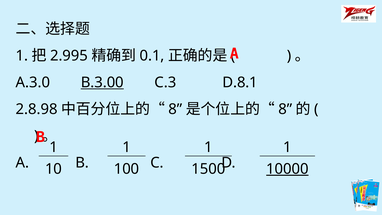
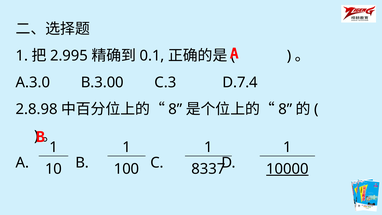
B.3.00 underline: present -> none
D.8.1: D.8.1 -> D.7.4
1500: 1500 -> 8337
